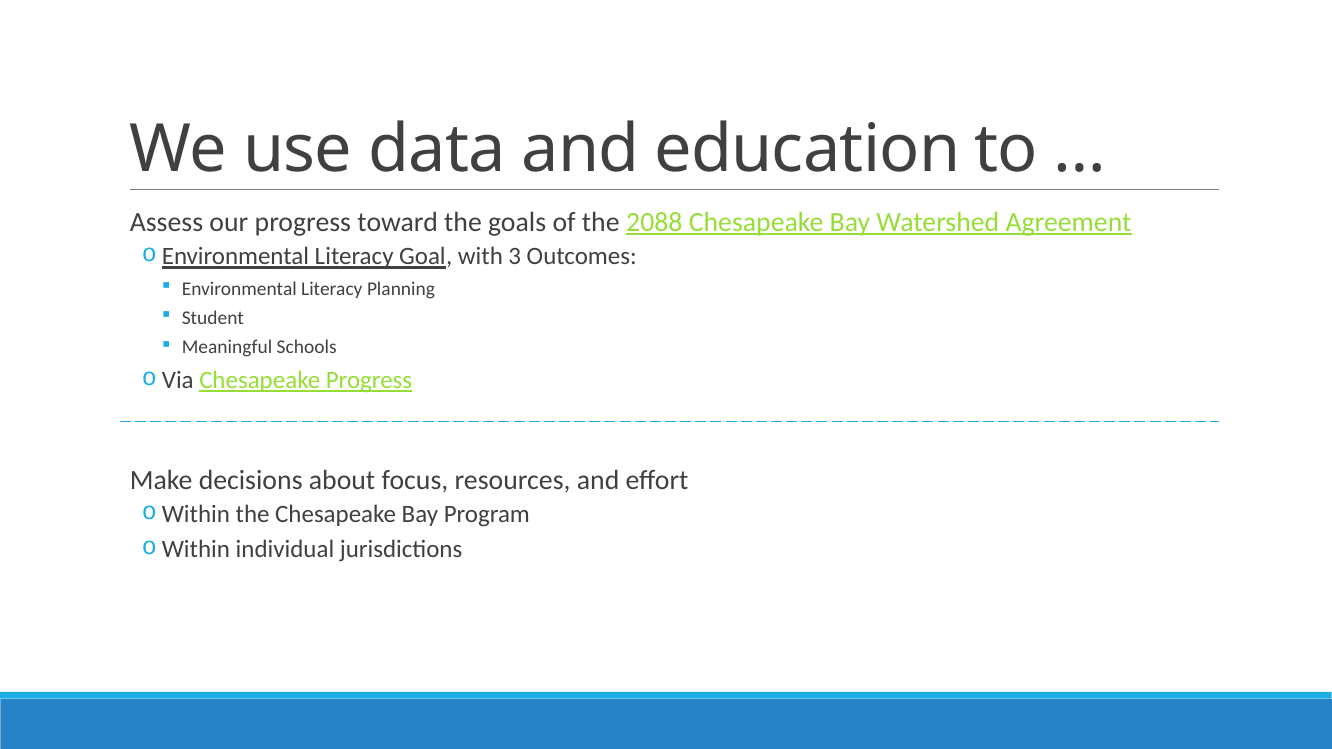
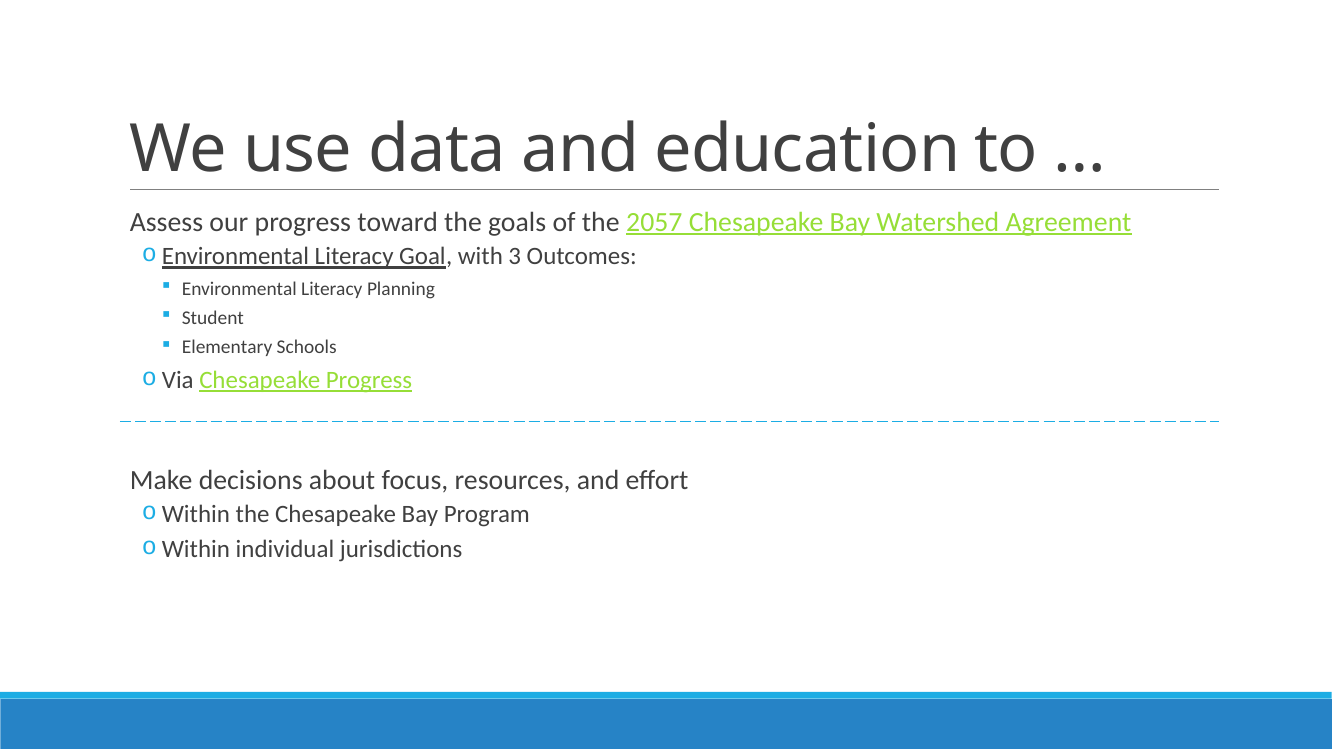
2088: 2088 -> 2057
Meaningful: Meaningful -> Elementary
